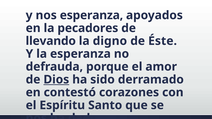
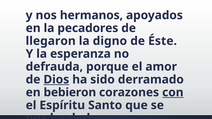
nos esperanza: esperanza -> hermanos
llevando: llevando -> llegaron
contestó: contestó -> bebieron
con underline: none -> present
